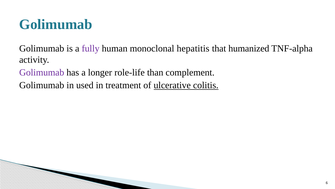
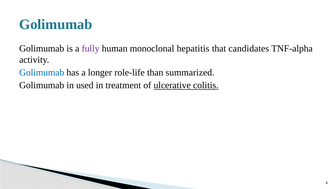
humanized: humanized -> candidates
Golimumab at (42, 72) colour: purple -> blue
complement: complement -> summarized
